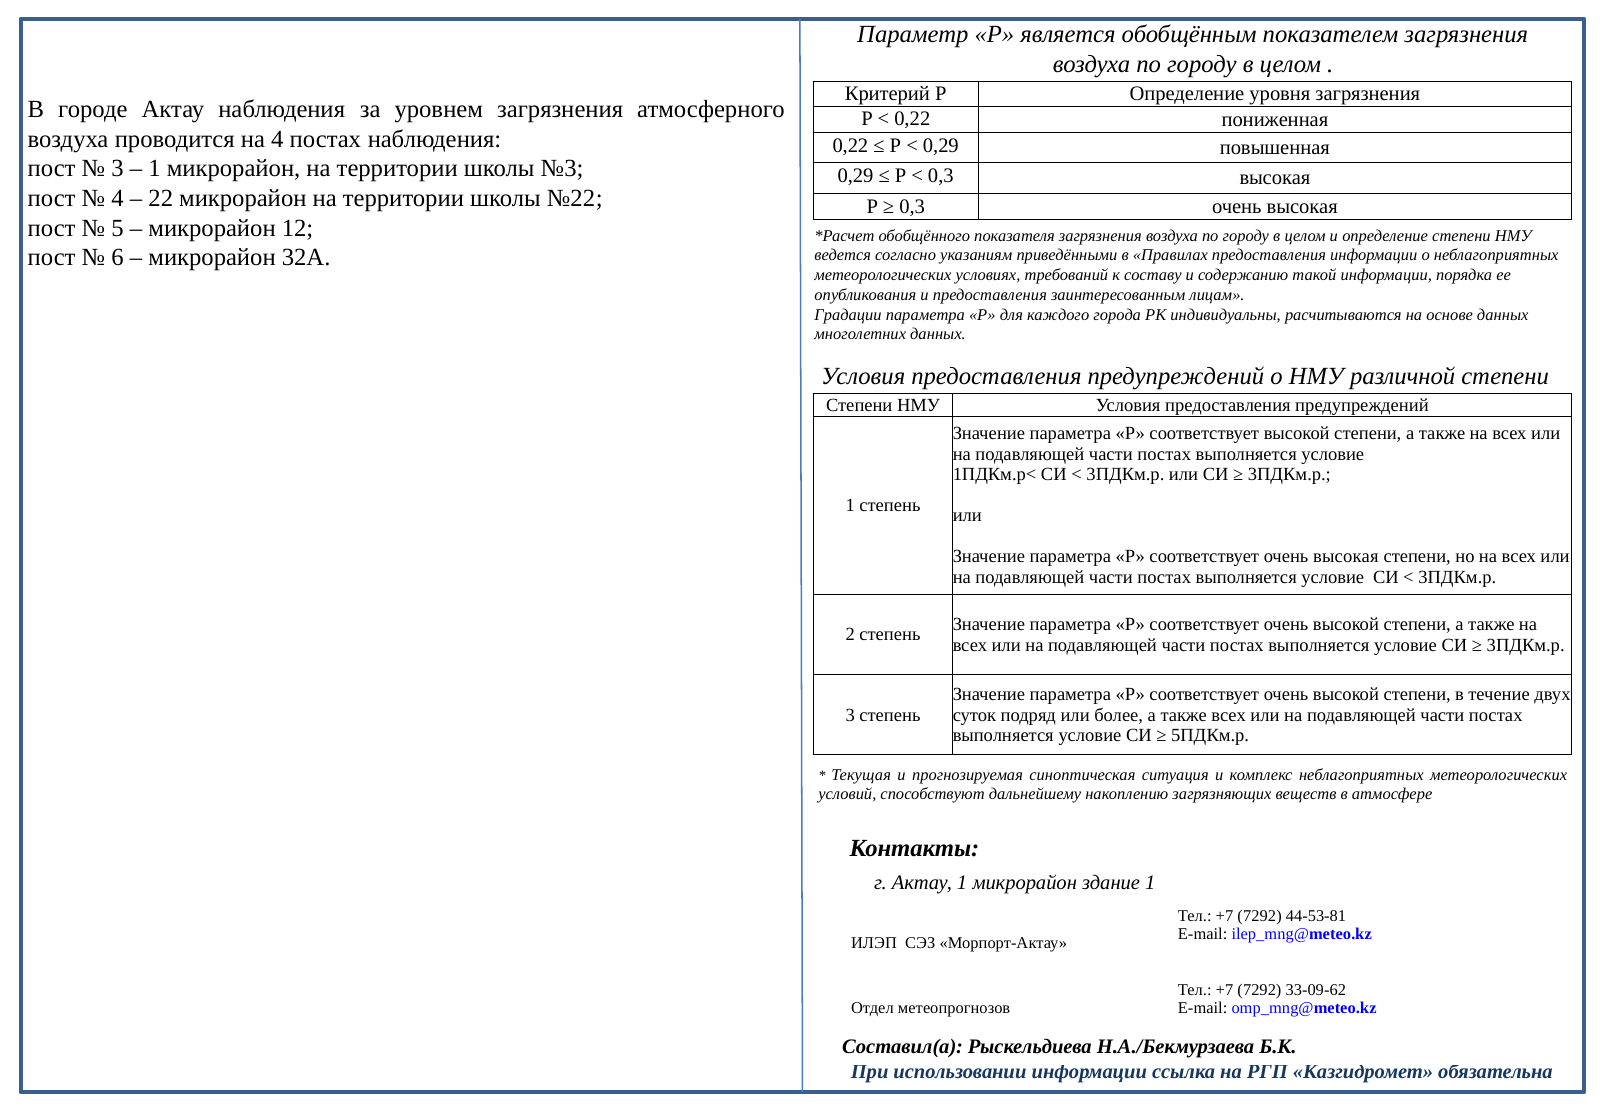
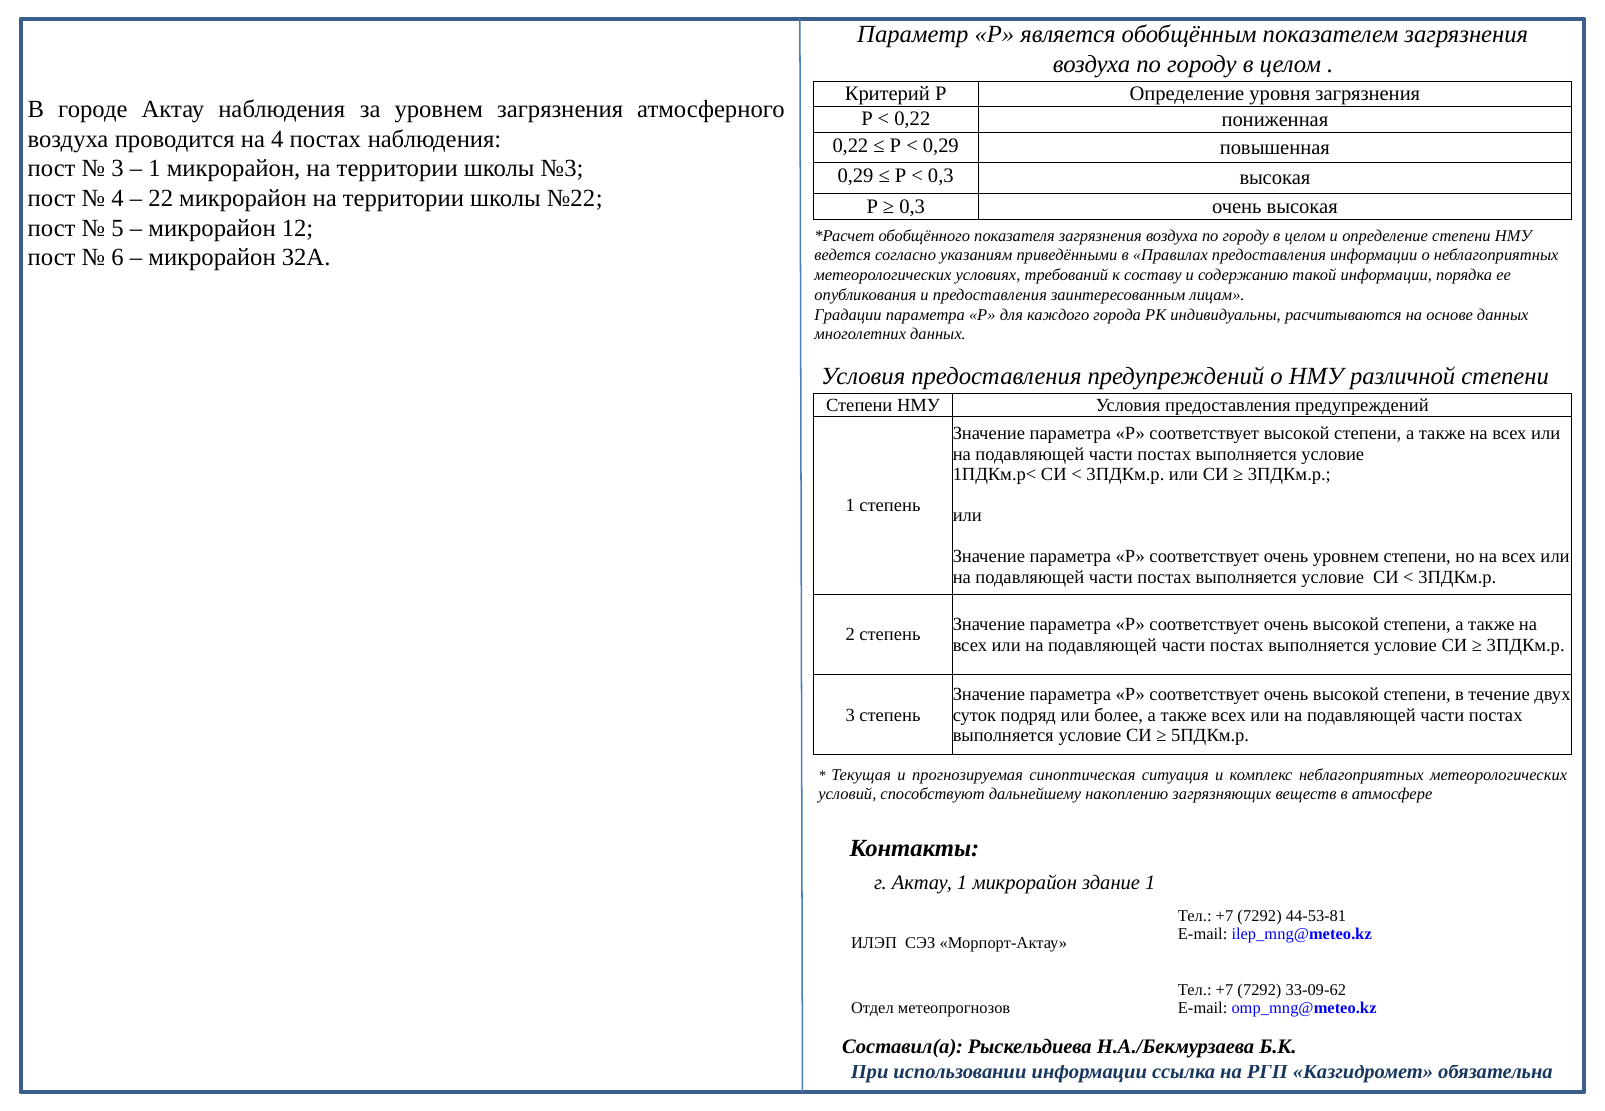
соответствует очень высокая: высокая -> уровнем
